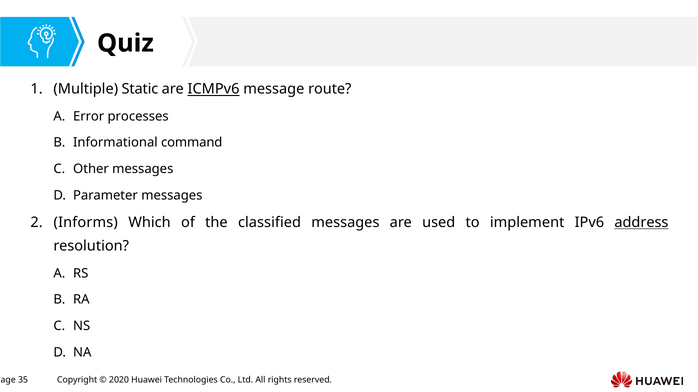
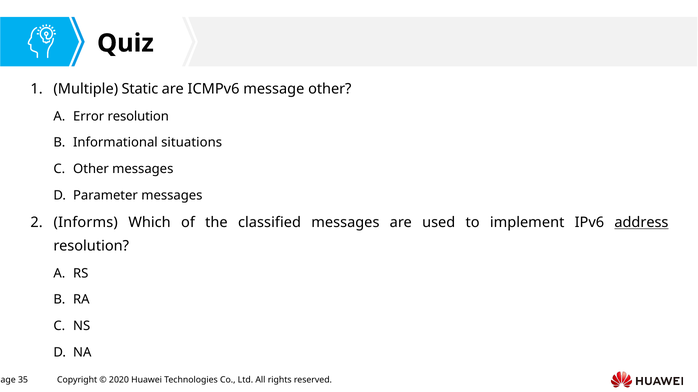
ICMPv6 underline: present -> none
message route: route -> other
Error processes: processes -> resolution
command: command -> situations
